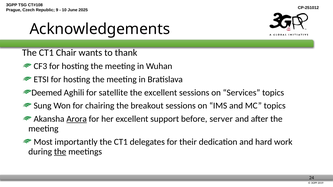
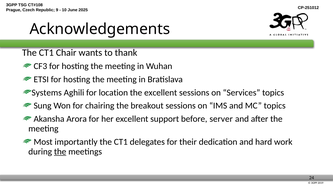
Deemed: Deemed -> Systems
satellite: satellite -> location
Arora underline: present -> none
